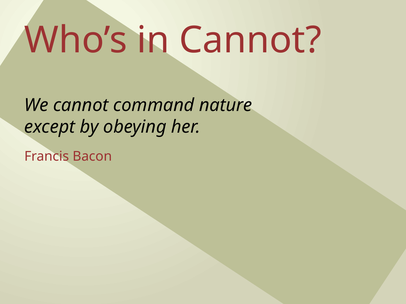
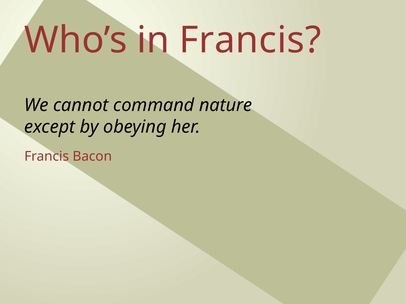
in Cannot: Cannot -> Francis
